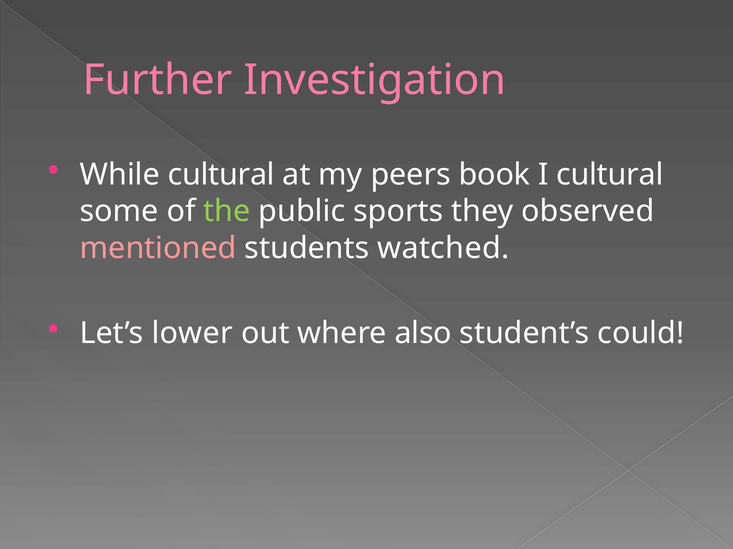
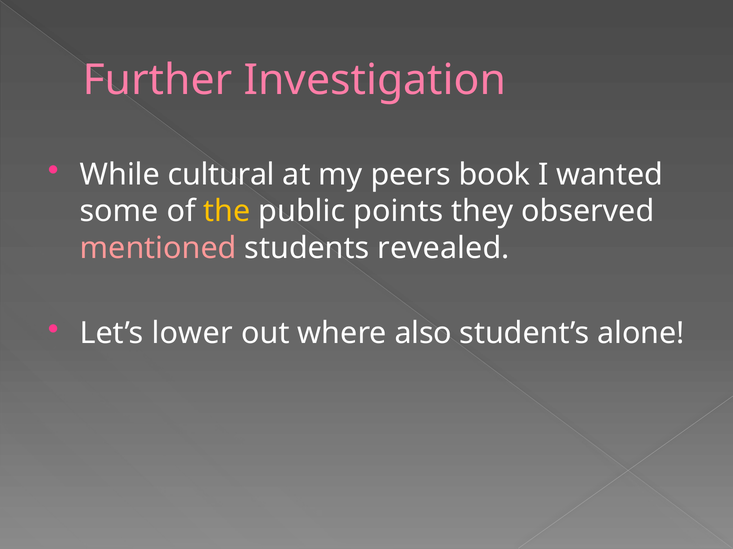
I cultural: cultural -> wanted
the colour: light green -> yellow
sports: sports -> points
watched: watched -> revealed
could: could -> alone
